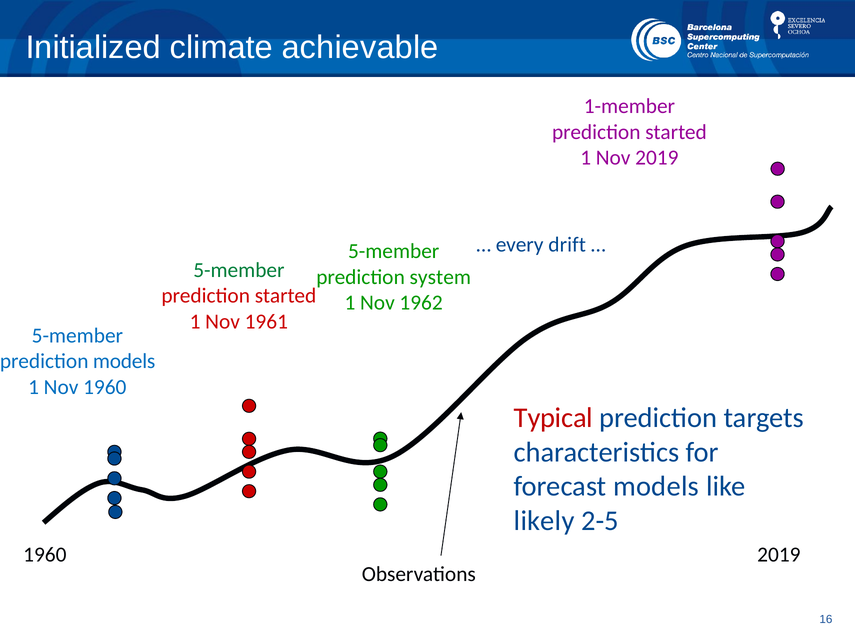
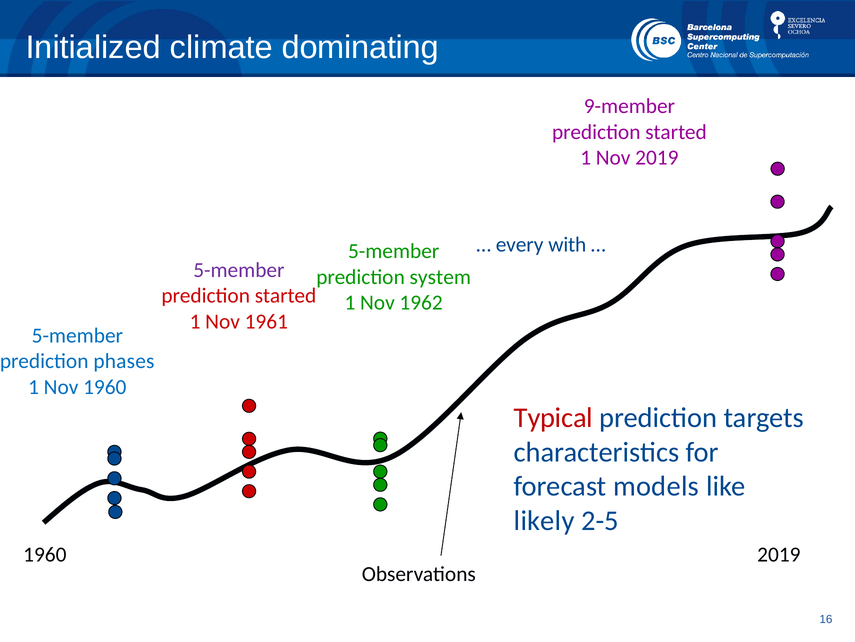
achievable: achievable -> dominating
1-member: 1-member -> 9-member
drift: drift -> with
5-member at (239, 270) colour: green -> purple
prediction models: models -> phases
